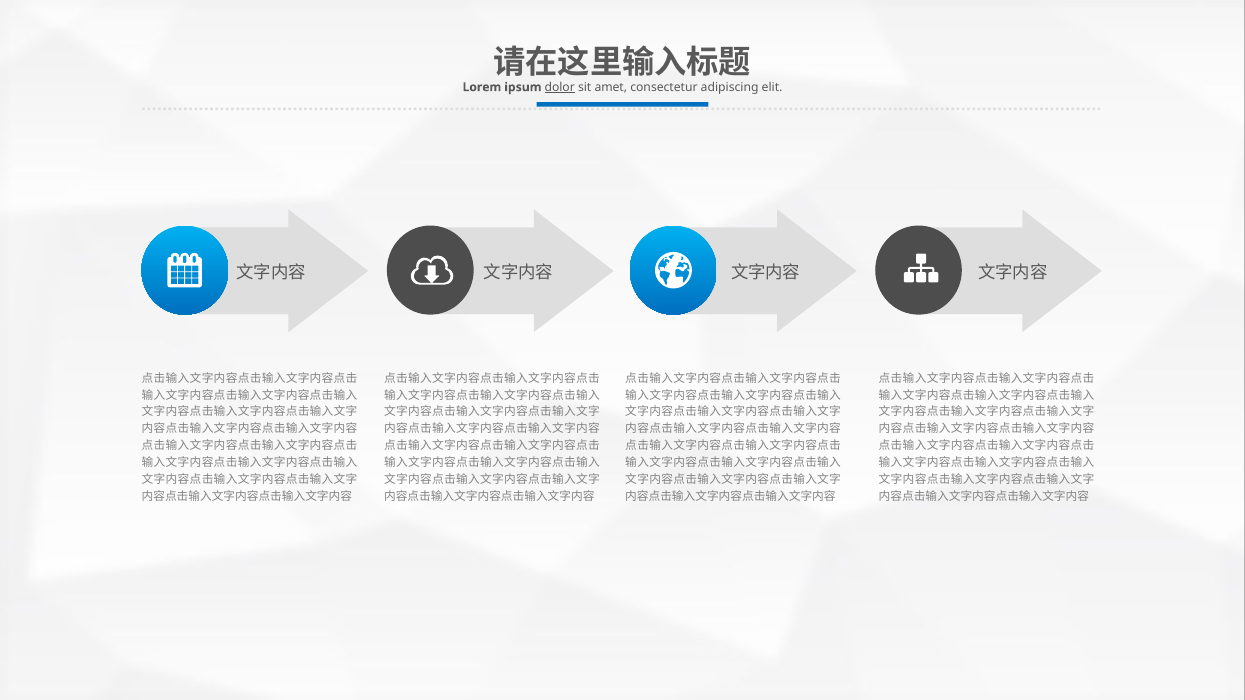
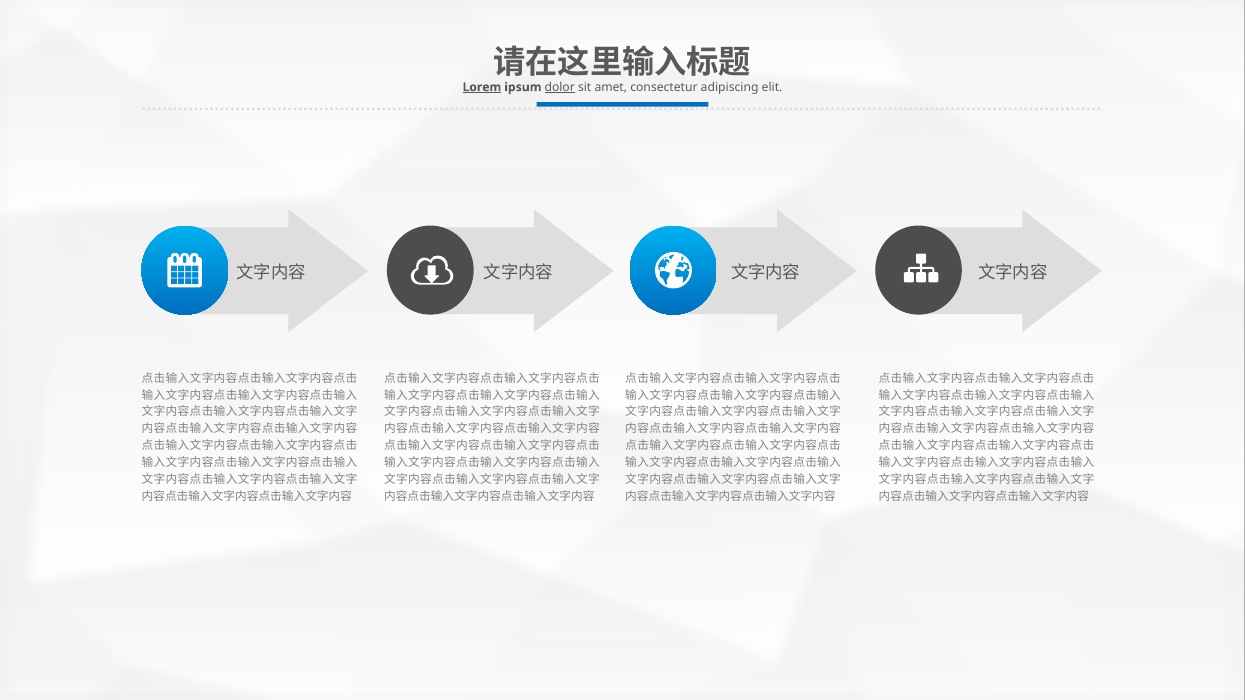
Lorem underline: none -> present
